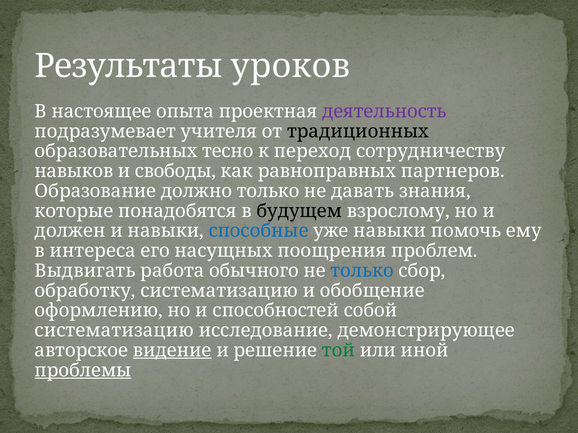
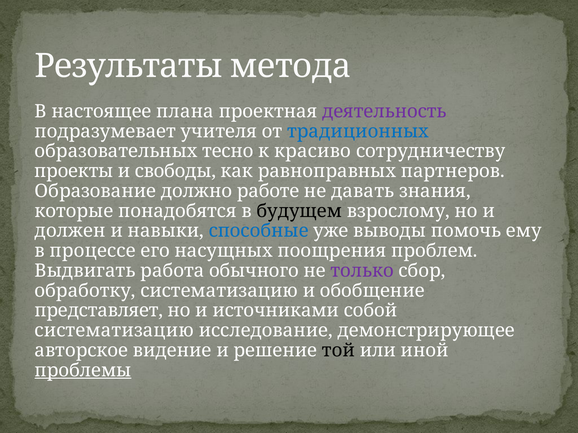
уроков: уроков -> метода
опыта: опыта -> плана
традиционных colour: black -> blue
переход: переход -> красиво
навыков: навыков -> проекты
должно только: только -> работе
уже навыки: навыки -> выводы
интереса: интереса -> процессе
только at (362, 271) colour: blue -> purple
оформлению: оформлению -> представляет
способностей: способностей -> источниками
видение underline: present -> none
той colour: green -> black
